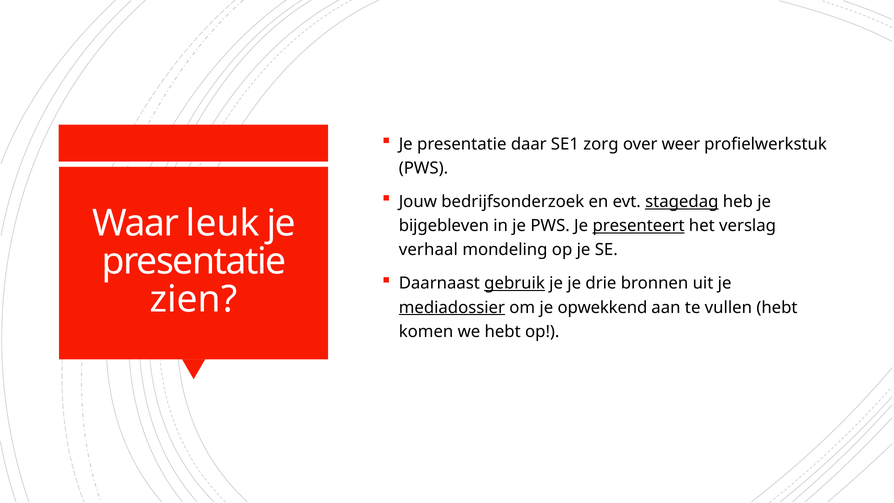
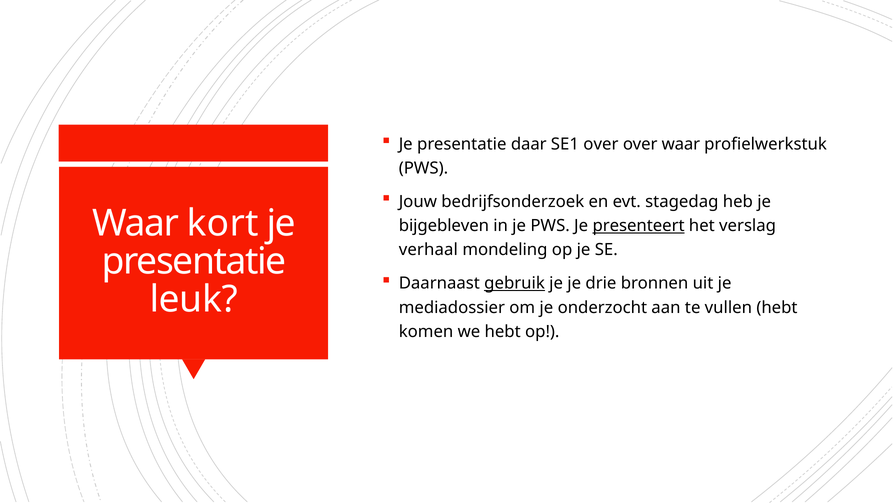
SE1 zorg: zorg -> over
over weer: weer -> waar
stagedag underline: present -> none
leuk: leuk -> kort
zien: zien -> leuk
mediadossier underline: present -> none
opwekkend: opwekkend -> onderzocht
